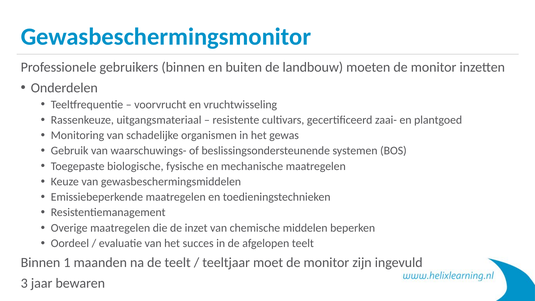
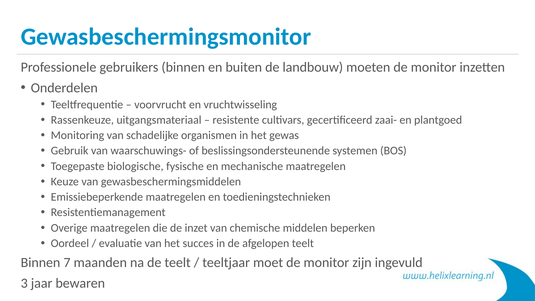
1: 1 -> 7
